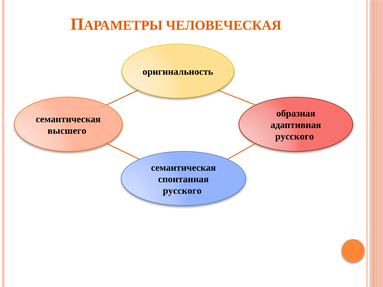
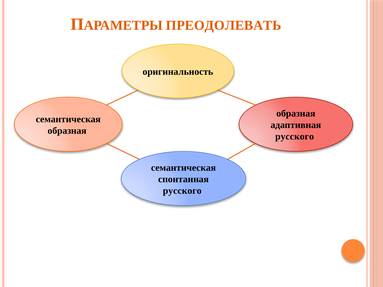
ЧЕЛОВЕЧЕСКАЯ: ЧЕЛОВЕЧЕСКАЯ -> ПРЕОДОЛЕВАТЬ
высшего at (67, 131): высшего -> образная
